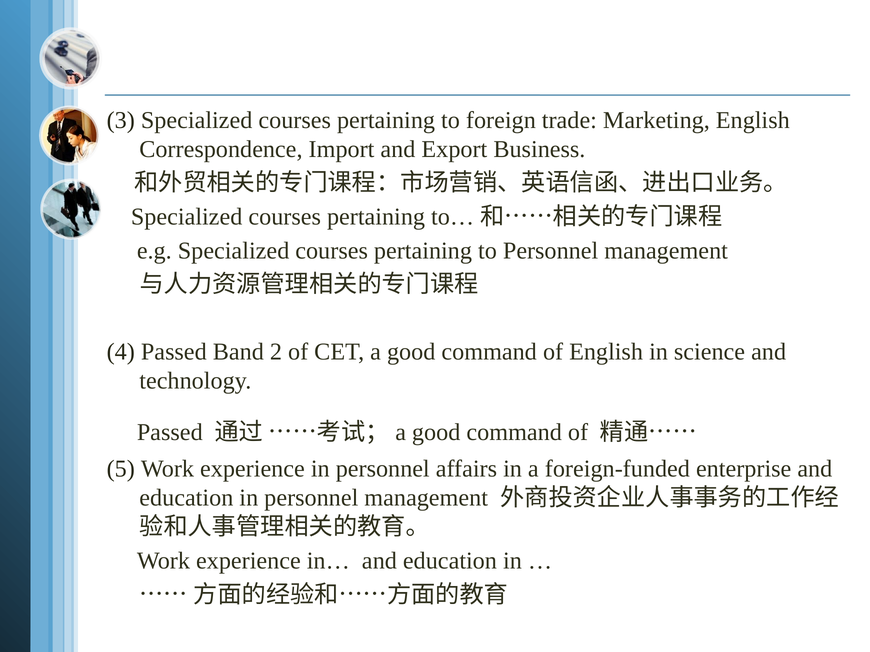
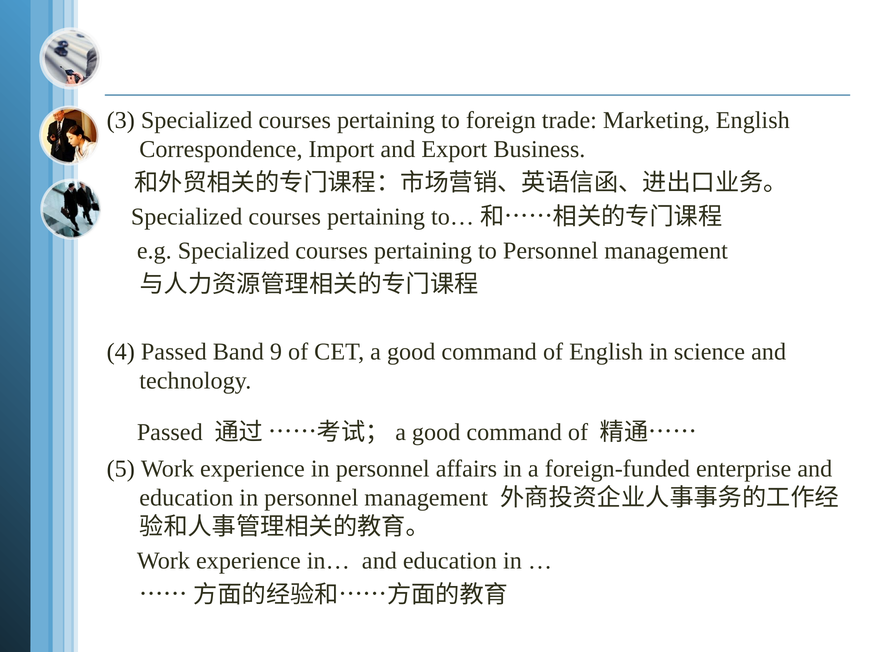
2: 2 -> 9
